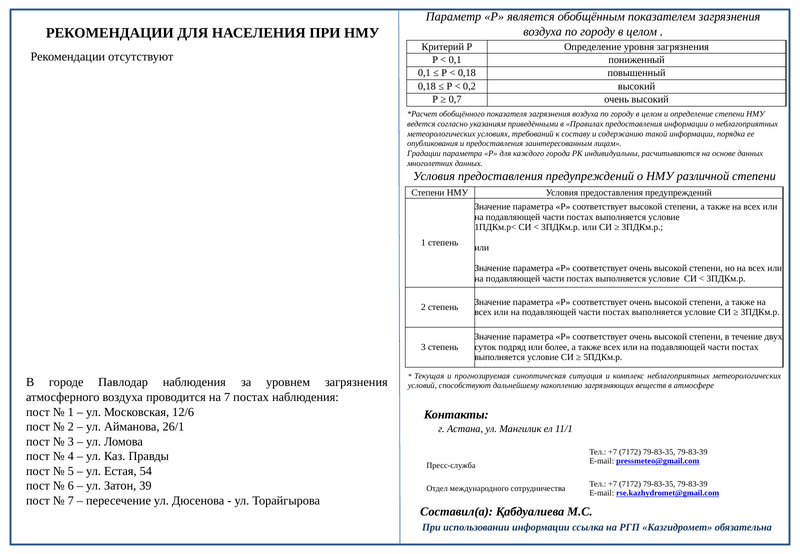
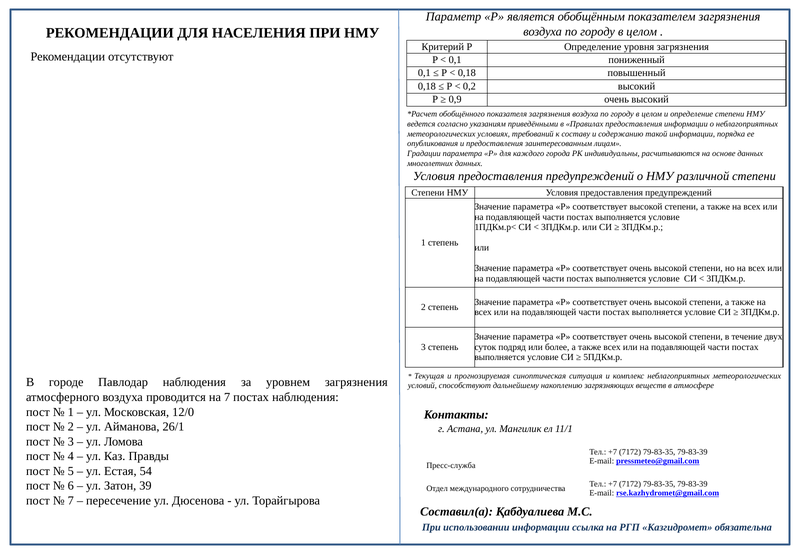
0,7: 0,7 -> 0,9
12/6: 12/6 -> 12/0
